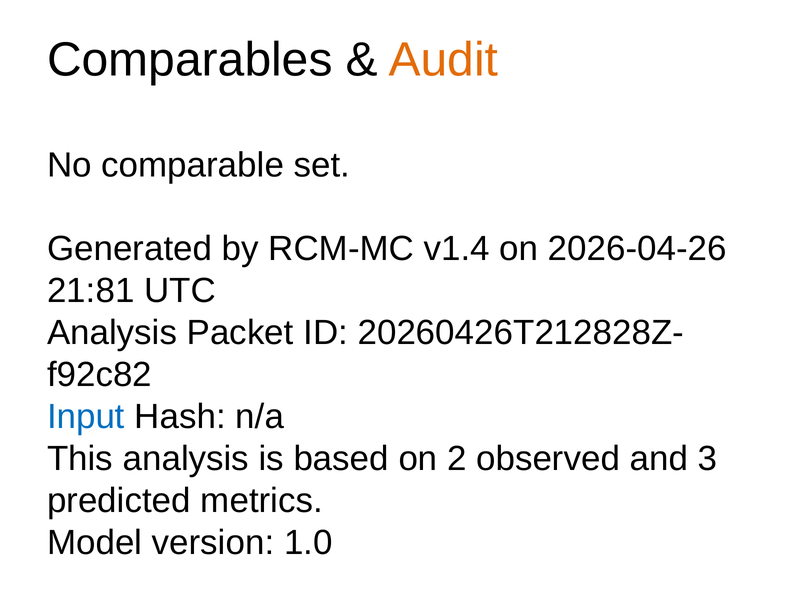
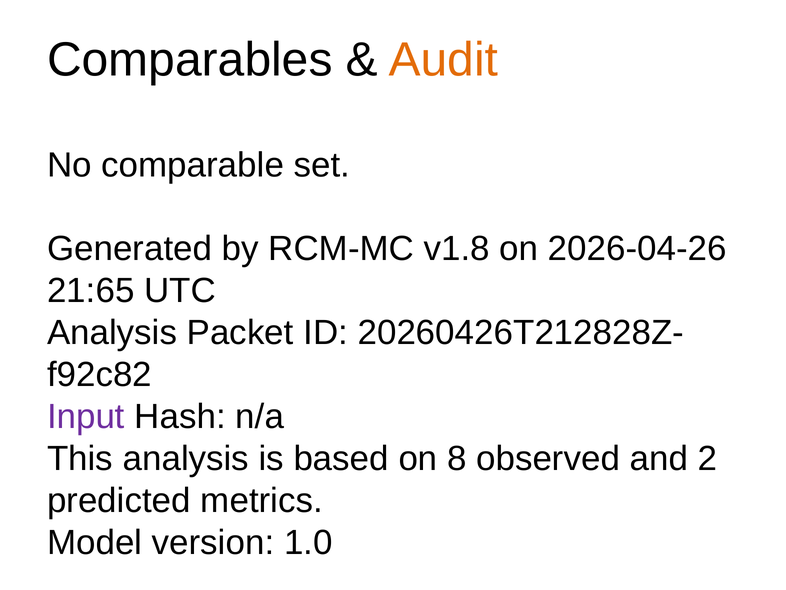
v1.4: v1.4 -> v1.8
21:81: 21:81 -> 21:65
Input colour: blue -> purple
2: 2 -> 8
3: 3 -> 2
